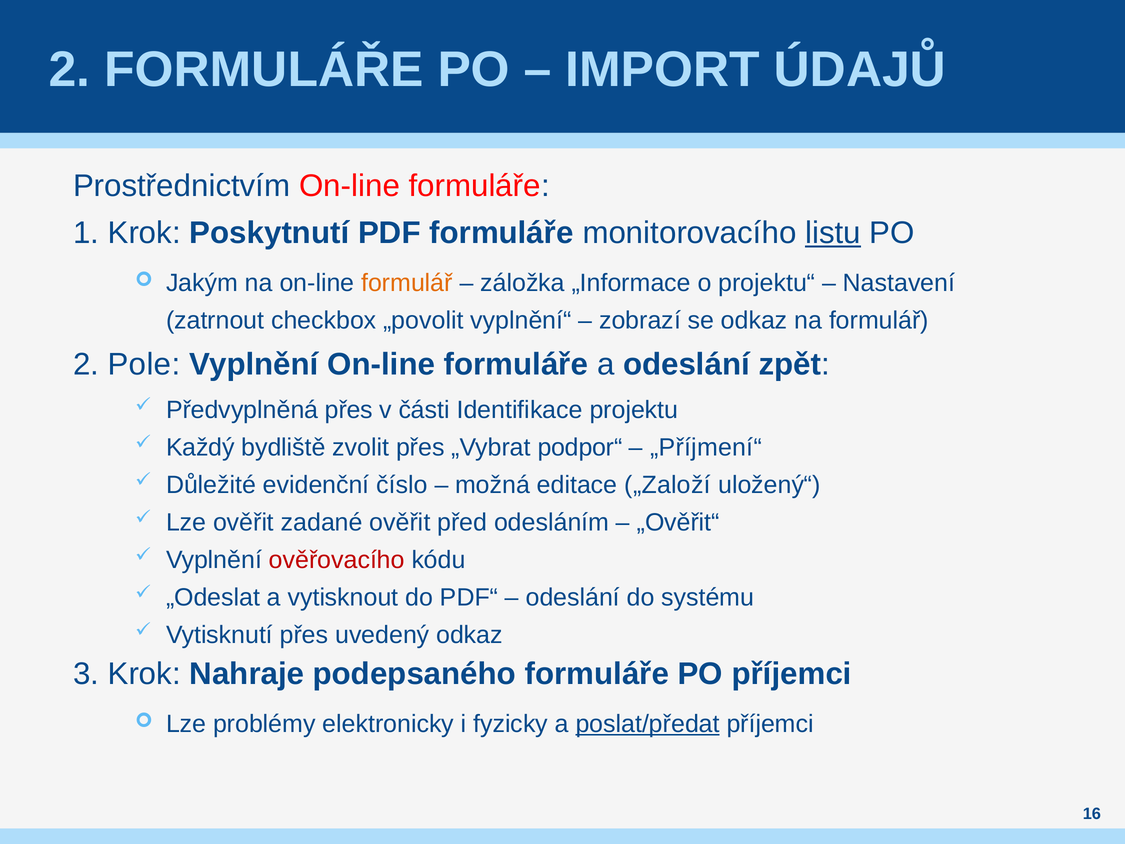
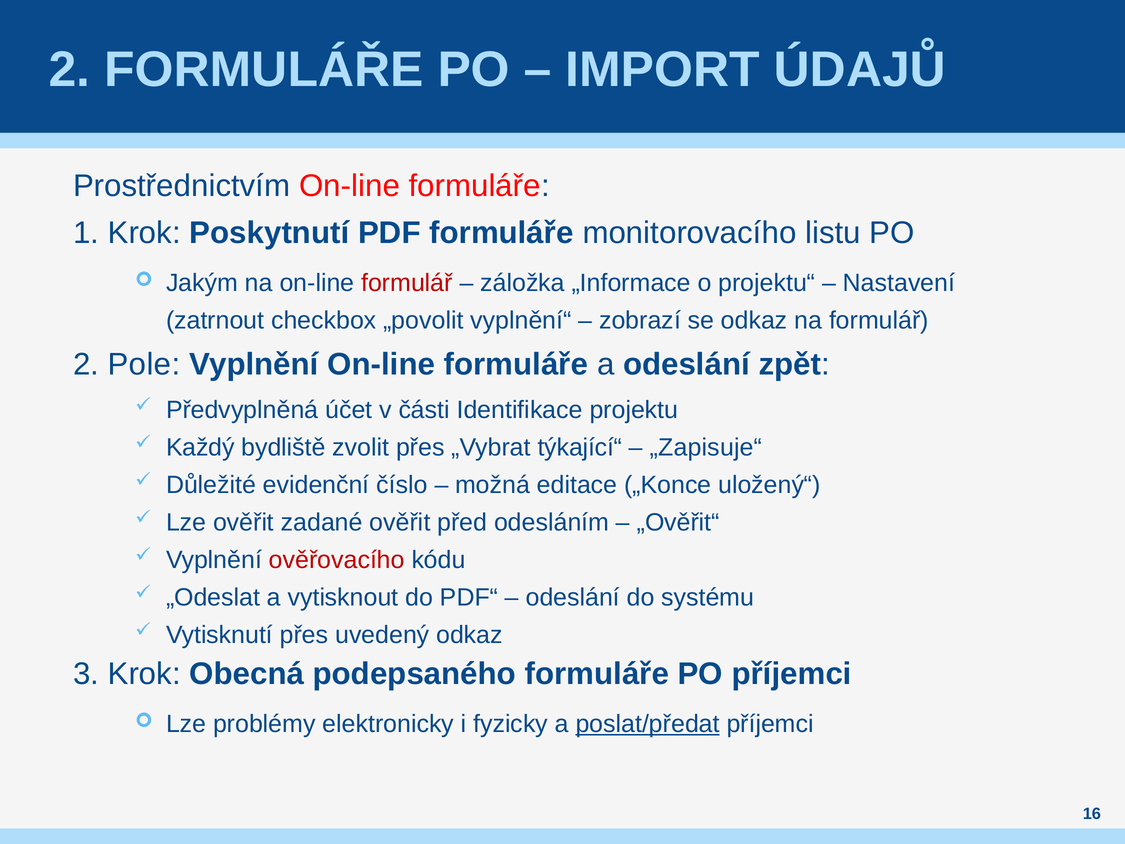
listu underline: present -> none
formulář at (407, 283) colour: orange -> red
Předvyplněná přes: přes -> účet
podpor“: podpor“ -> týkající“
„Příjmení“: „Příjmení“ -> „Zapisuje“
„Založí: „Založí -> „Konce
Nahraje: Nahraje -> Obecná
